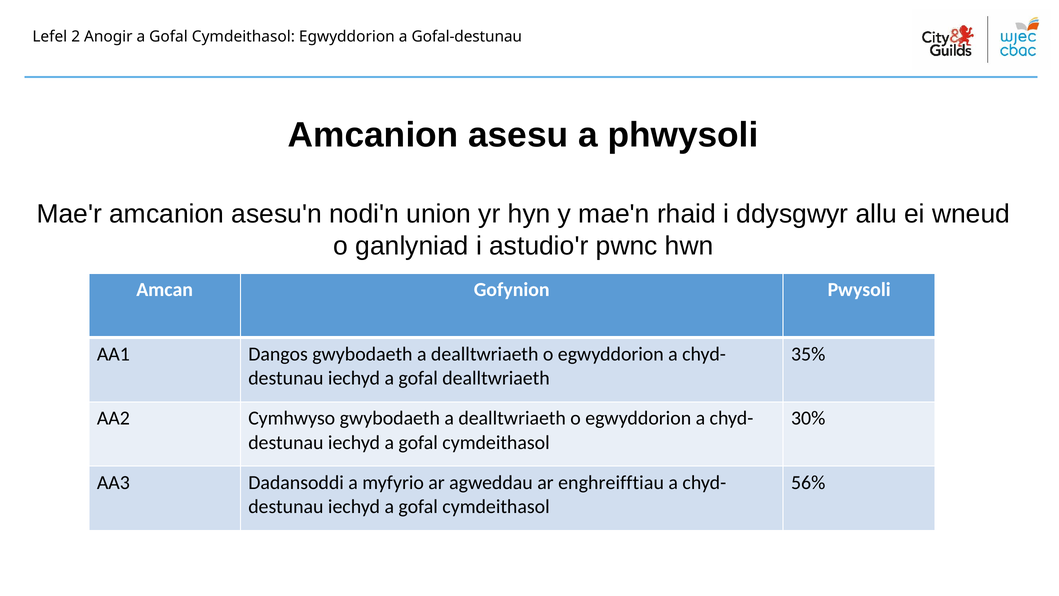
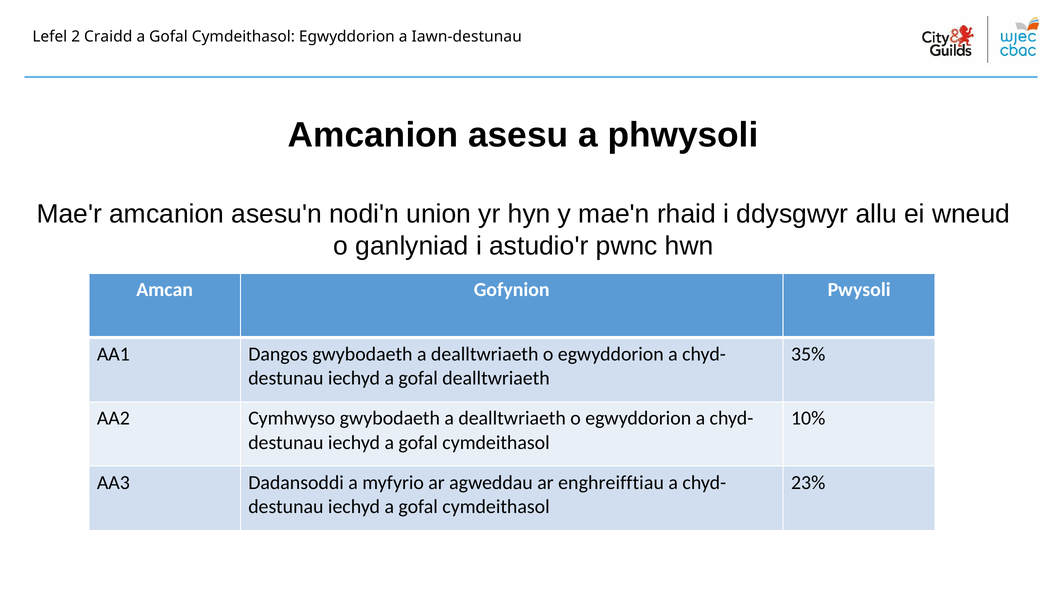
Anogir: Anogir -> Craidd
Gofal-destunau: Gofal-destunau -> Iawn-destunau
30%: 30% -> 10%
56%: 56% -> 23%
